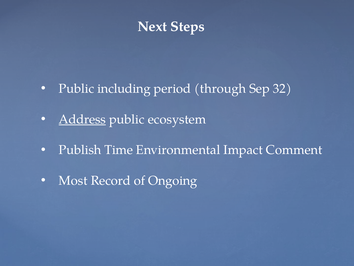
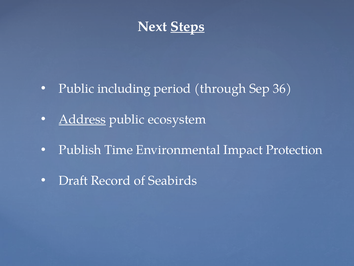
Steps underline: none -> present
32: 32 -> 36
Comment: Comment -> Protection
Most: Most -> Draft
Ongoing: Ongoing -> Seabirds
